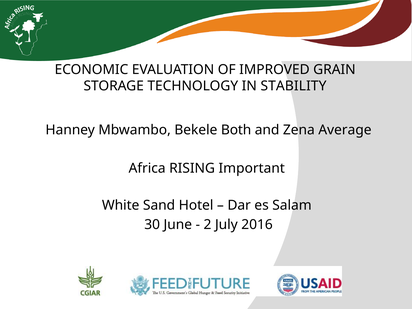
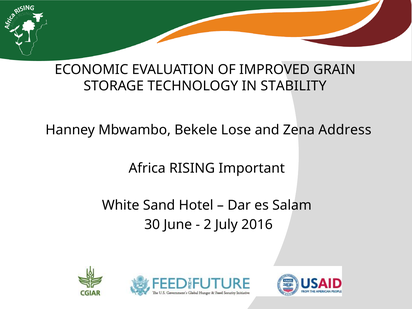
Both: Both -> Lose
Average: Average -> Address
